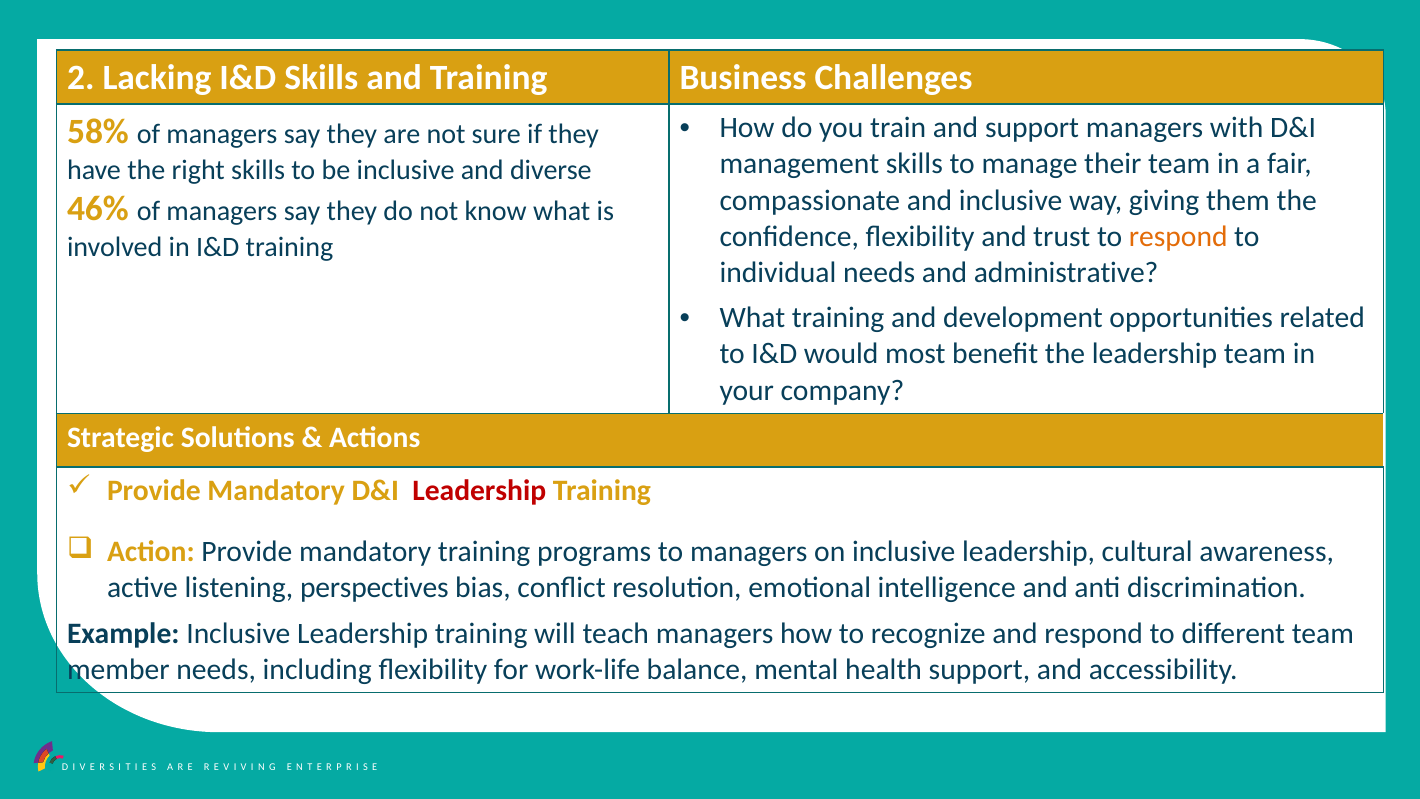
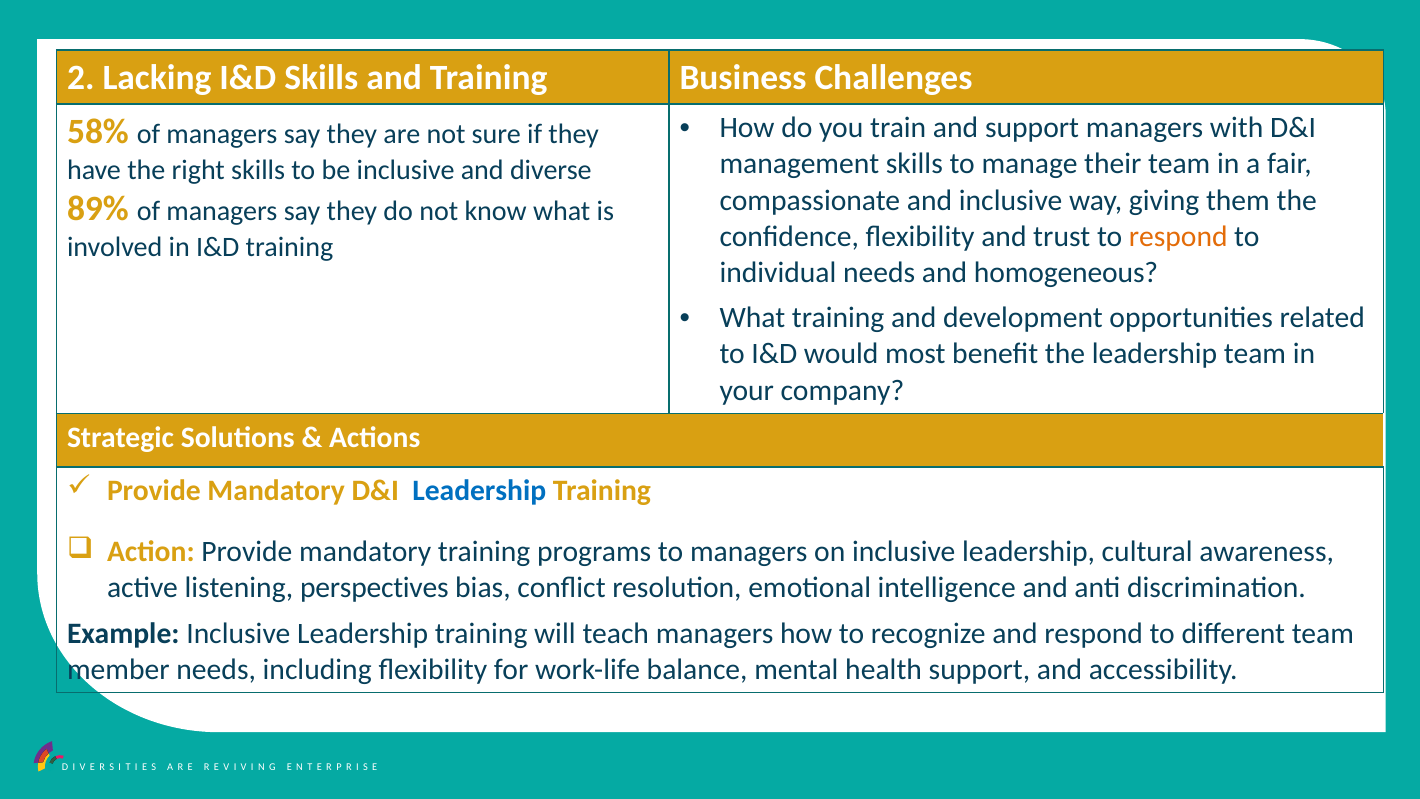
46%: 46% -> 89%
administrative: administrative -> homogeneous
Leadership at (479, 491) colour: red -> blue
